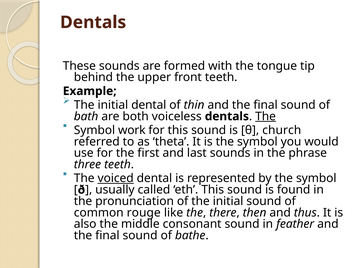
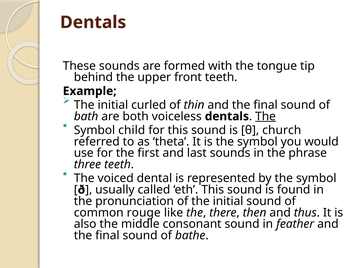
initial dental: dental -> curled
work: work -> child
voiced underline: present -> none
